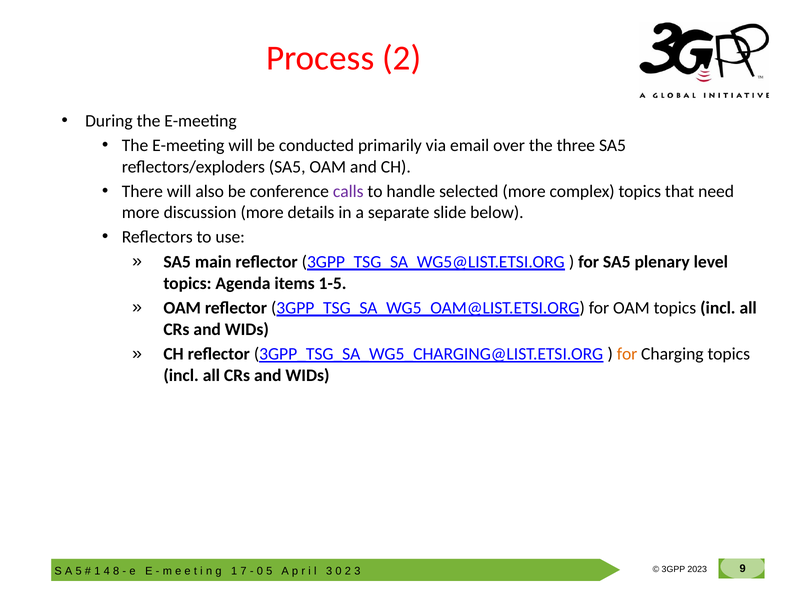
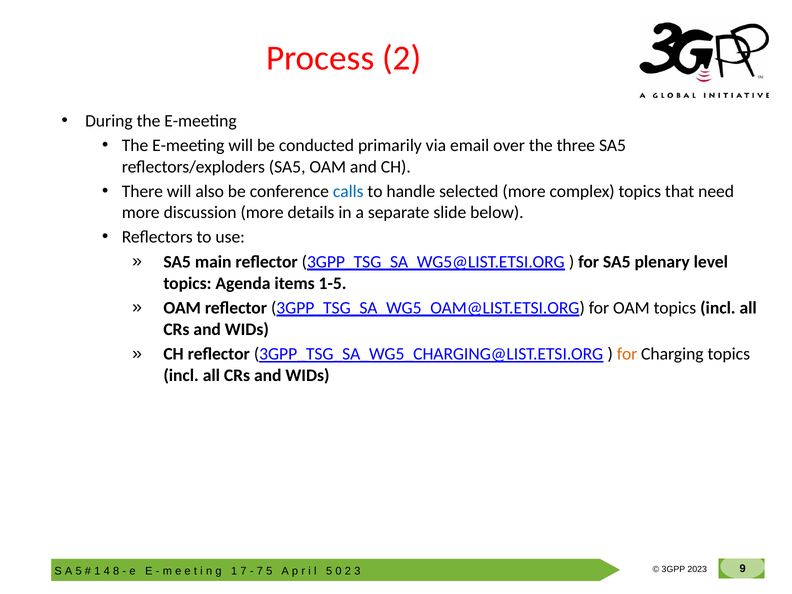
calls colour: purple -> blue
0 at (260, 571): 0 -> 7
3 at (329, 571): 3 -> 5
